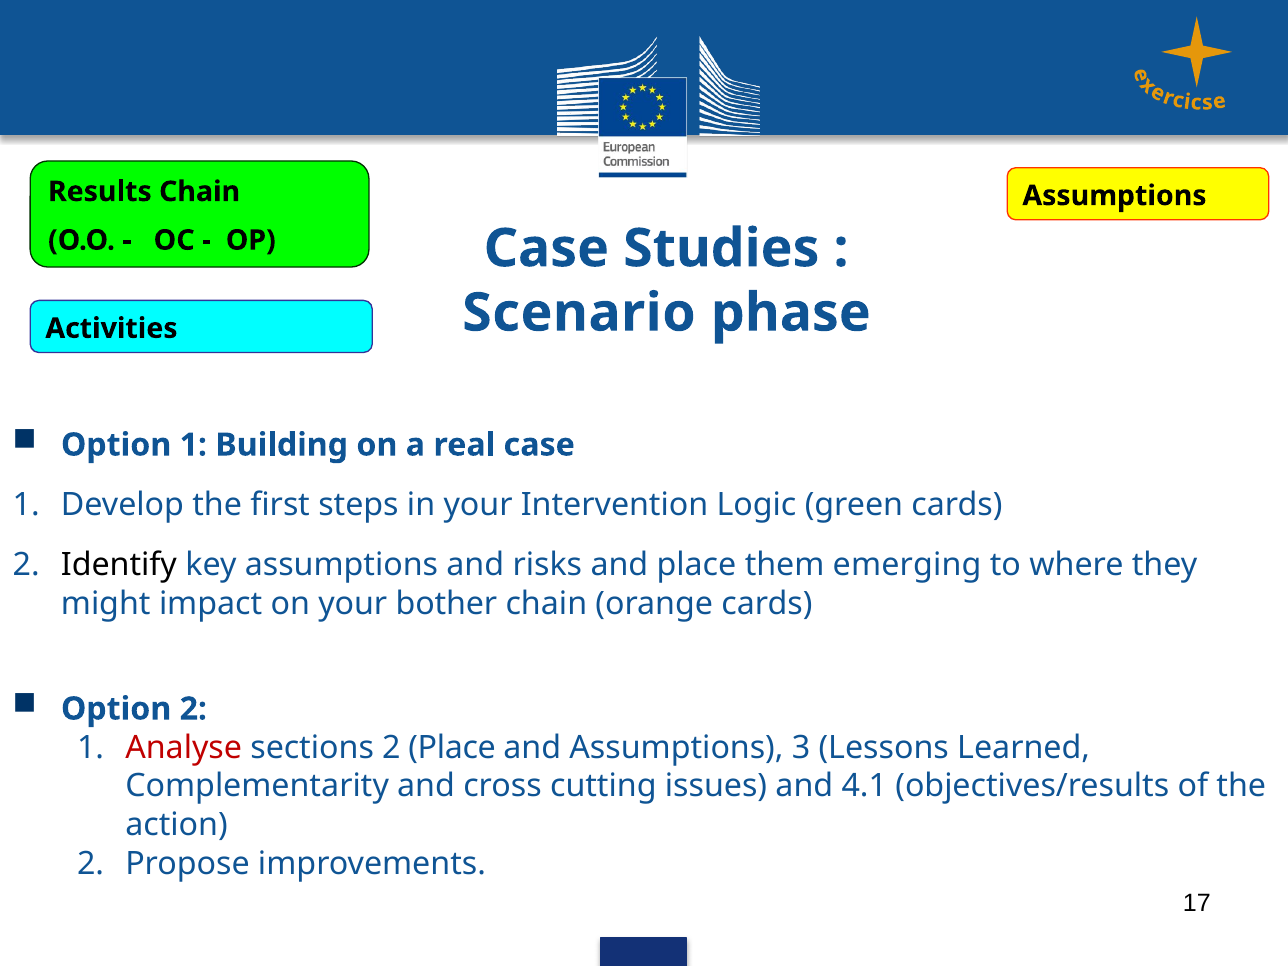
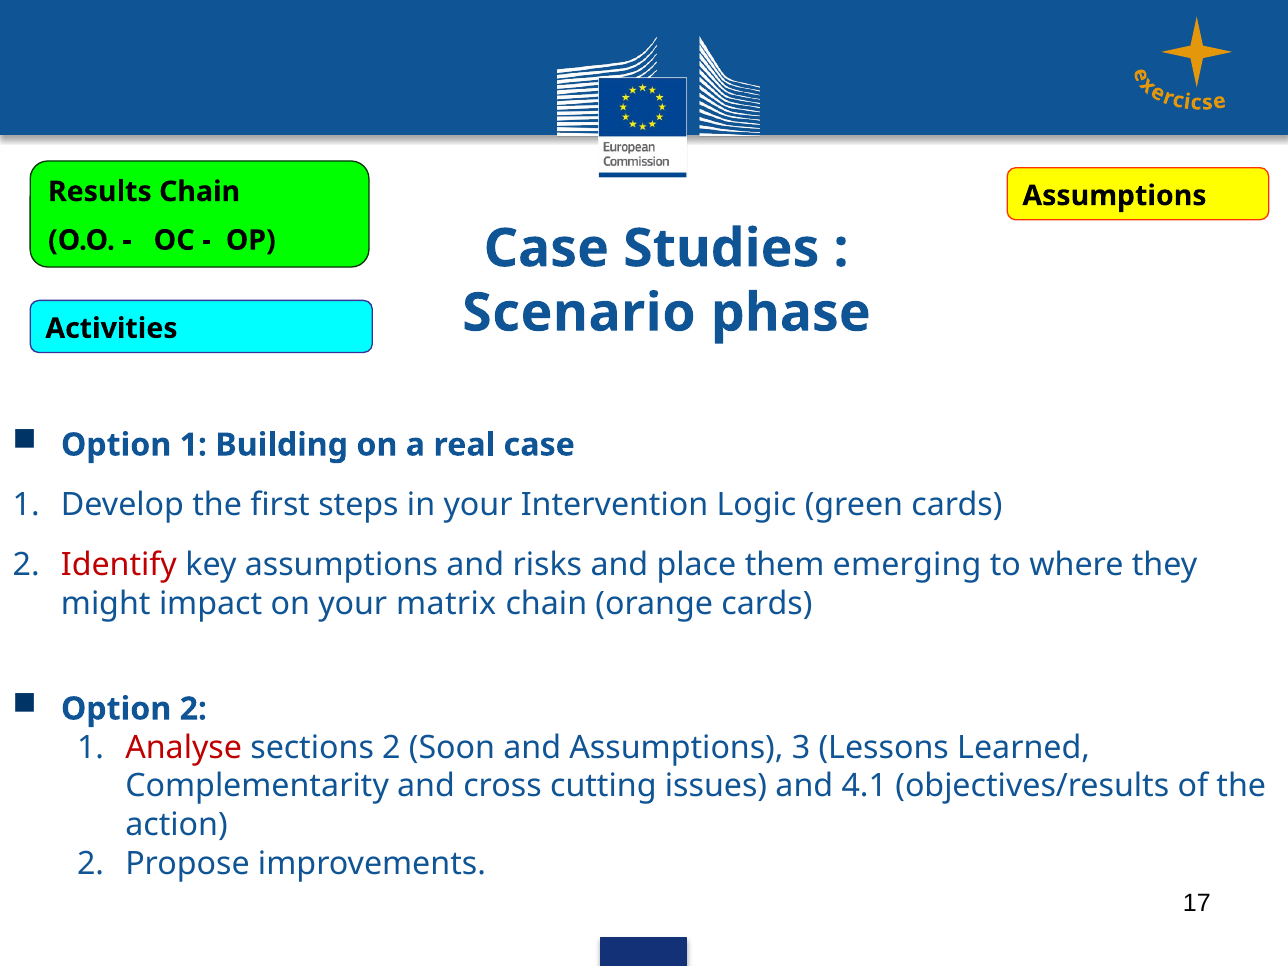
Identify colour: black -> red
bother: bother -> matrix
2 Place: Place -> Soon
